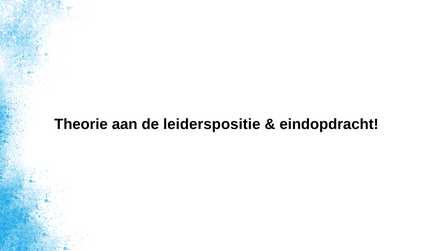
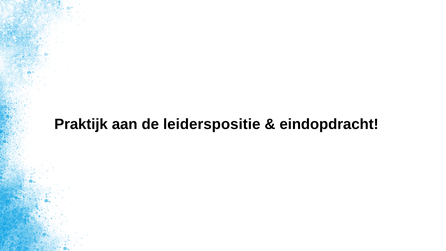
Theorie: Theorie -> Praktijk
